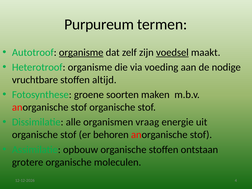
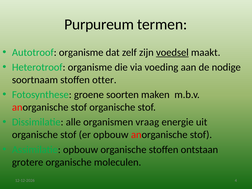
organisme at (81, 52) underline: present -> none
vruchtbare: vruchtbare -> soortnaam
altijd: altijd -> otter
er behoren: behoren -> opbouw
